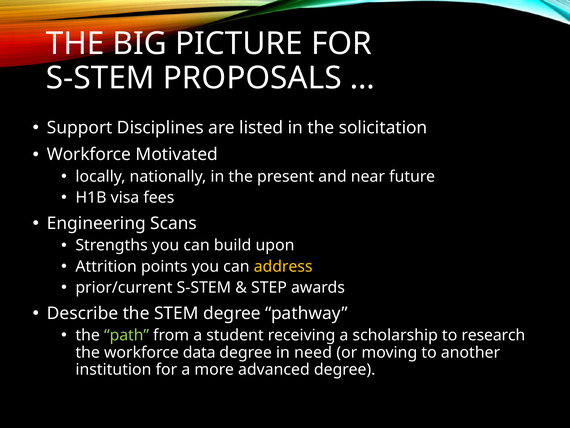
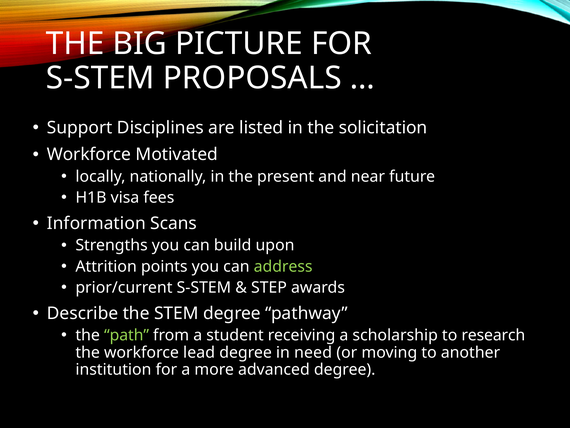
Engineering: Engineering -> Information
address colour: yellow -> light green
data: data -> lead
